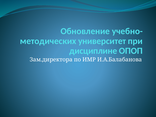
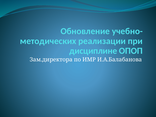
университет: университет -> реализации
